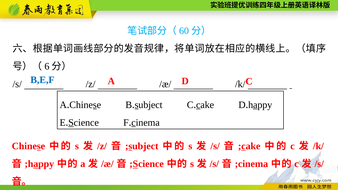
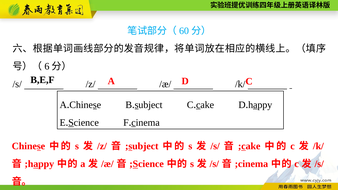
B,E,F colour: blue -> black
